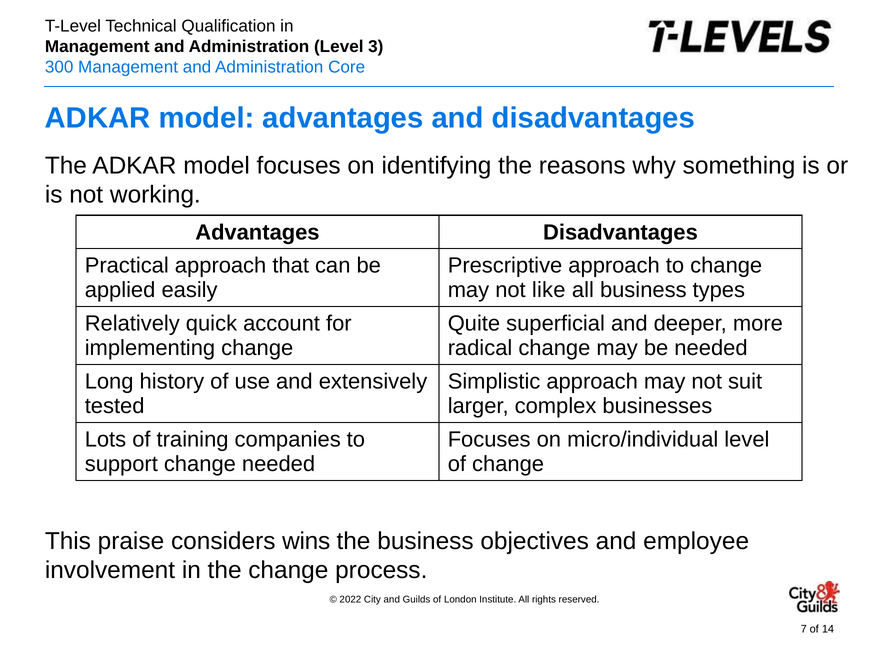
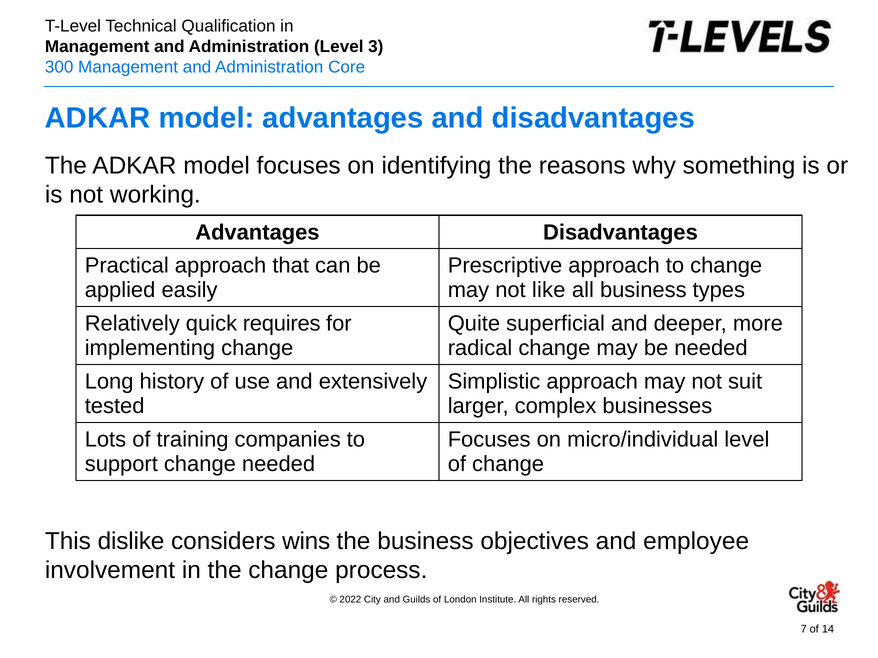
account: account -> requires
praise: praise -> dislike
